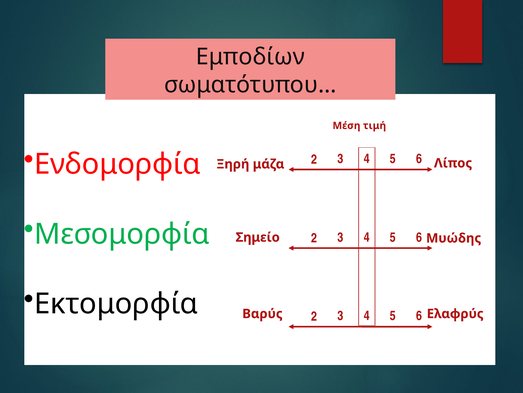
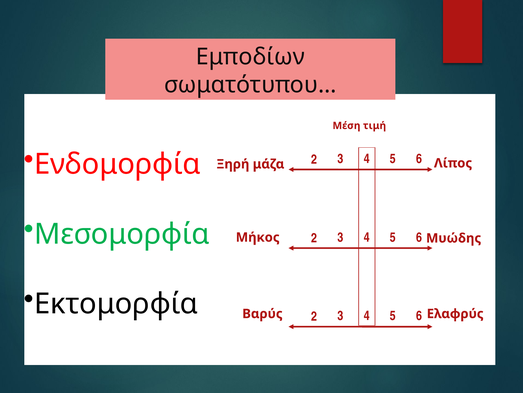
Σημείο: Σημείο -> Μήκος
